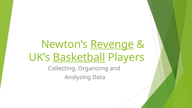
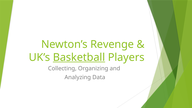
Revenge underline: present -> none
